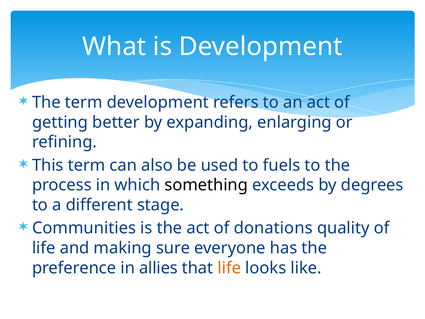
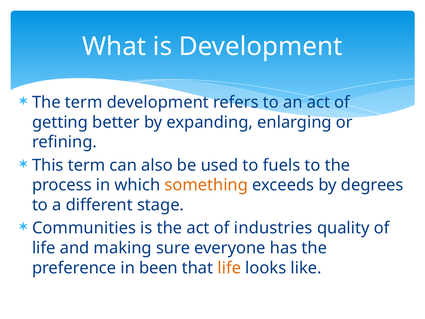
something colour: black -> orange
donations: donations -> industries
allies: allies -> been
